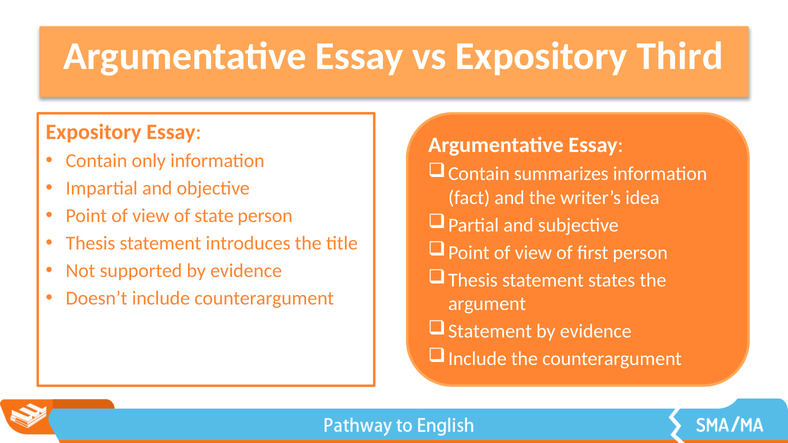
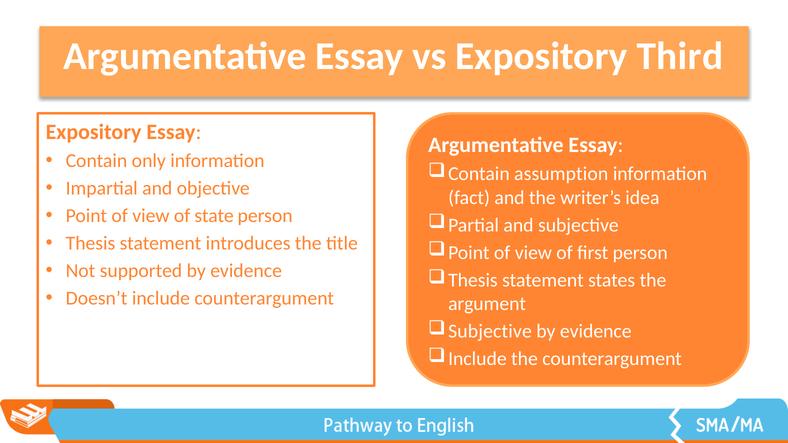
summarizes: summarizes -> assumption
Statement at (490, 332): Statement -> Subjective
